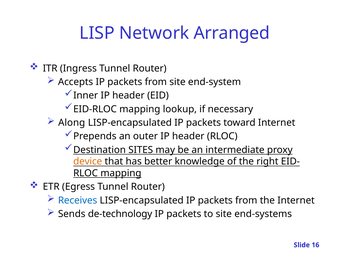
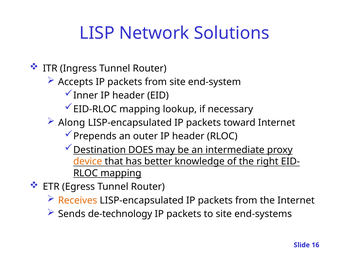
Arranged: Arranged -> Solutions
SITES: SITES -> DOES
Receives colour: blue -> orange
